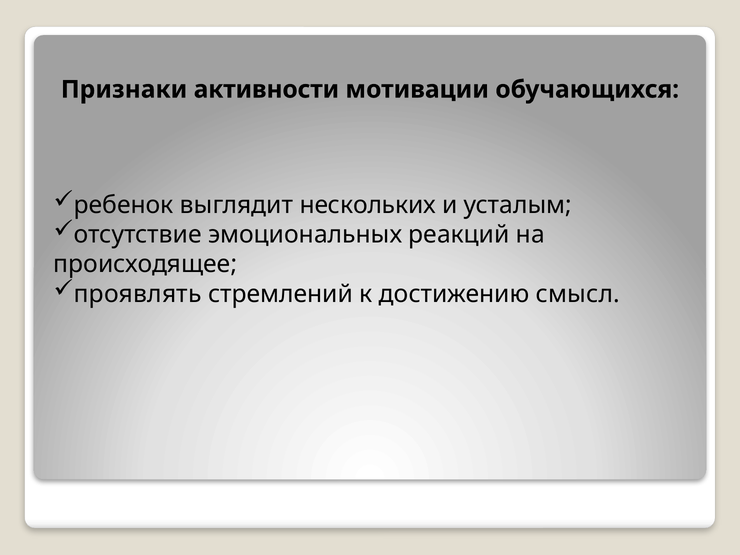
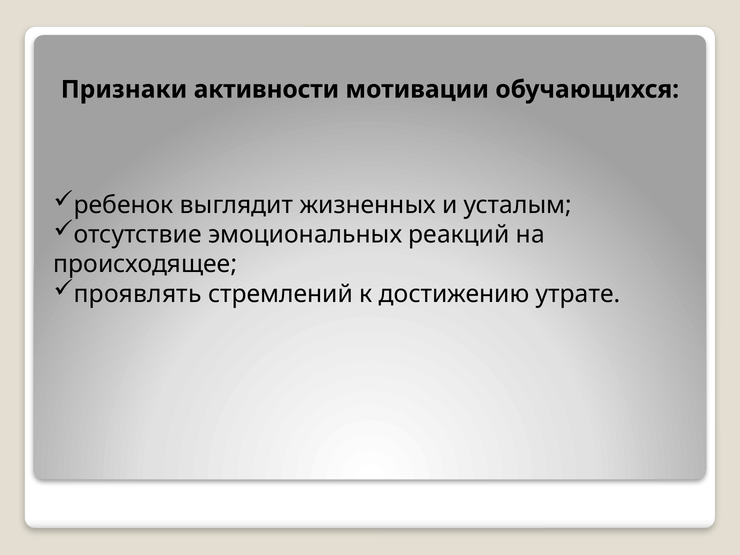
нескольких: нескольких -> жизненных
смысл: смысл -> утрате
